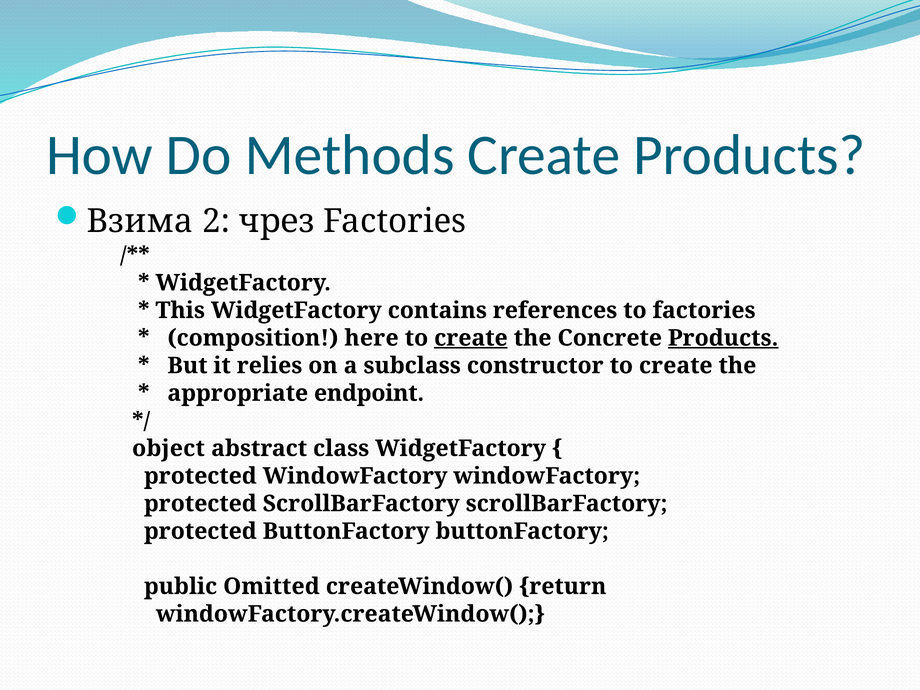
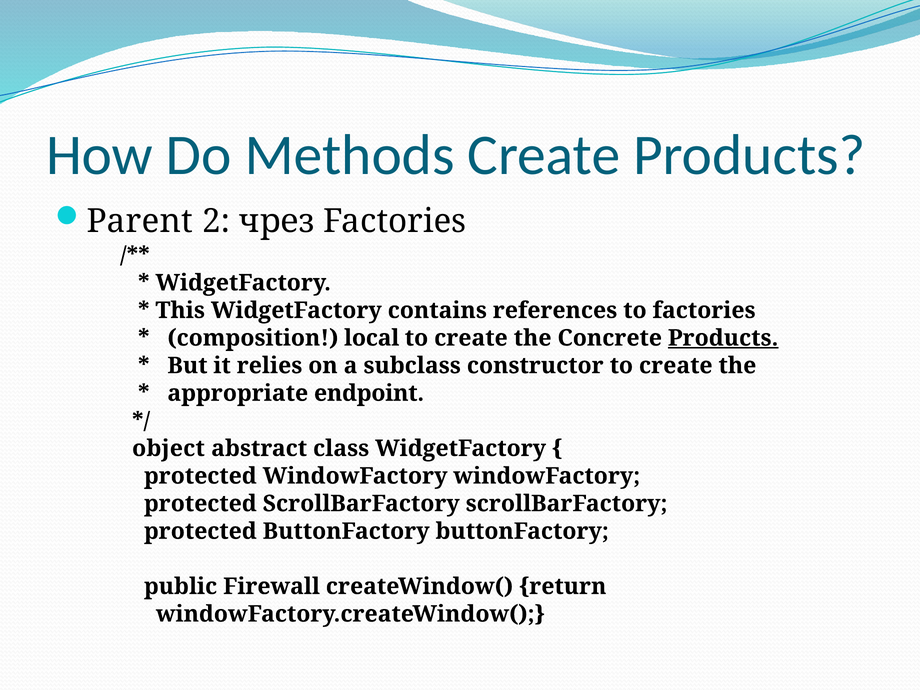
Взима: Взима -> Parent
here: here -> local
create at (471, 338) underline: present -> none
Omitted: Omitted -> Firewall
